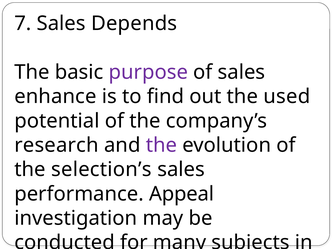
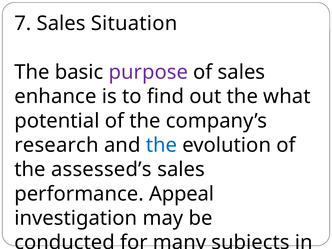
Depends: Depends -> Situation
used: used -> what
the at (161, 145) colour: purple -> blue
selection’s: selection’s -> assessed’s
